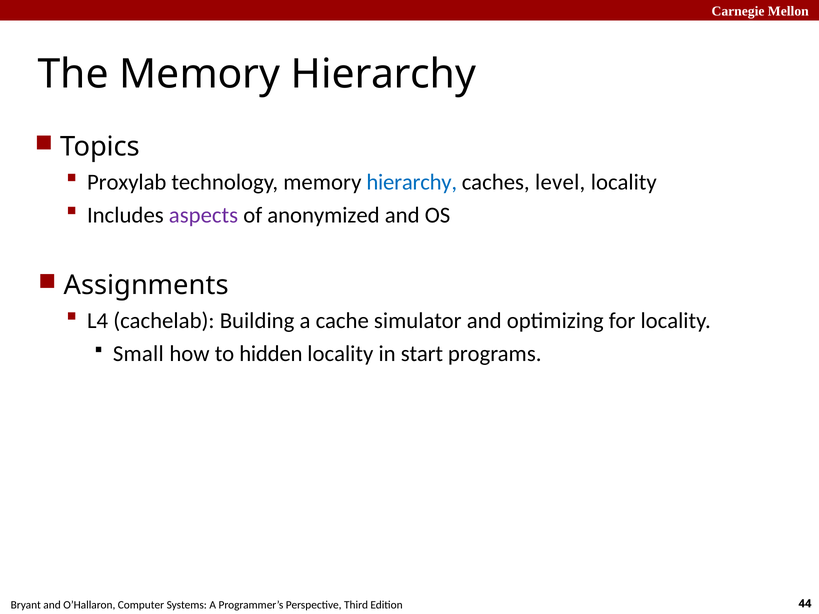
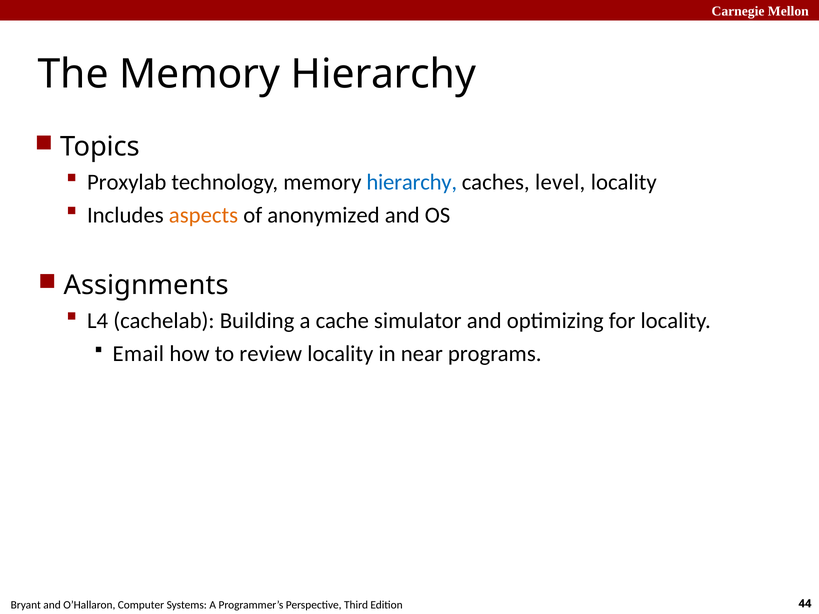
aspects colour: purple -> orange
Small: Small -> Email
hidden: hidden -> review
start: start -> near
